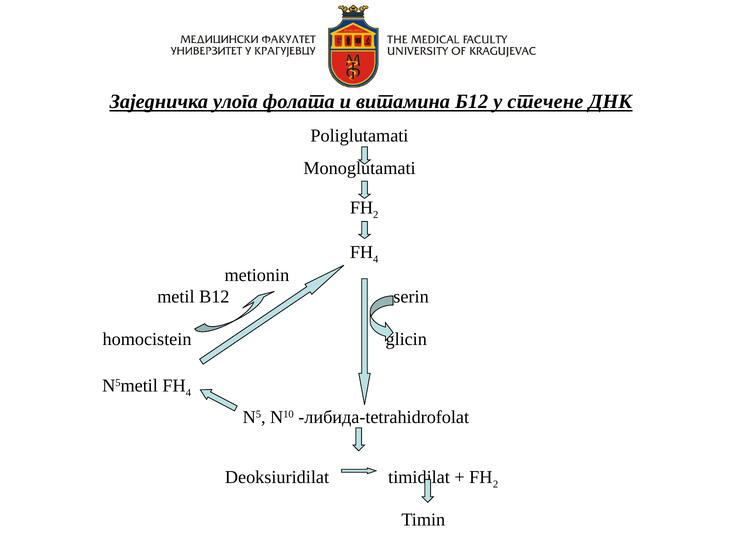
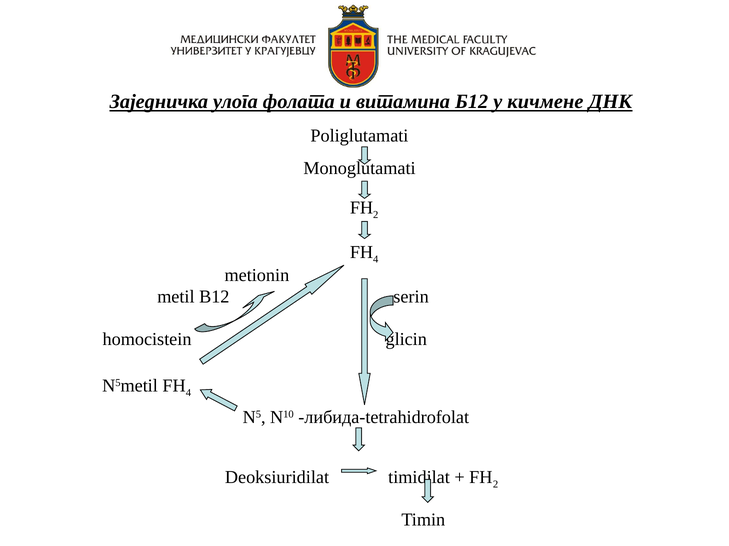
стечене: стечене -> кичмене
